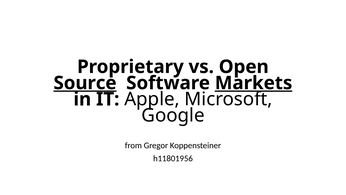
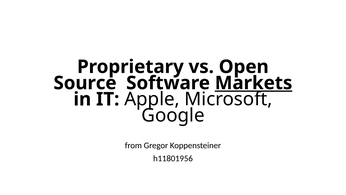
Source underline: present -> none
